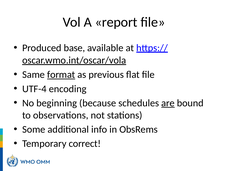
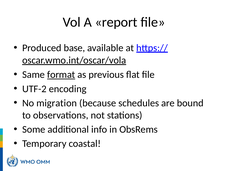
UTF-4: UTF-4 -> UTF-2
beginning: beginning -> migration
are underline: present -> none
correct: correct -> coastal
